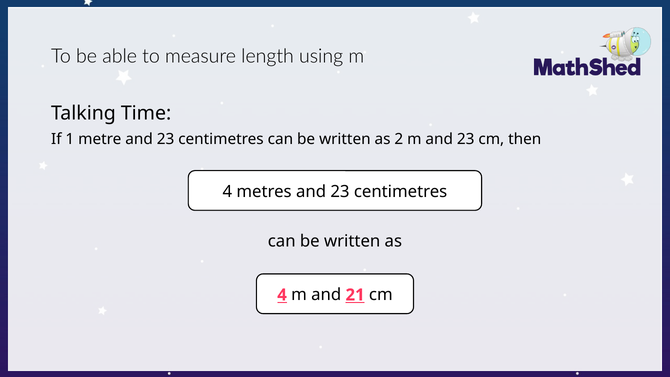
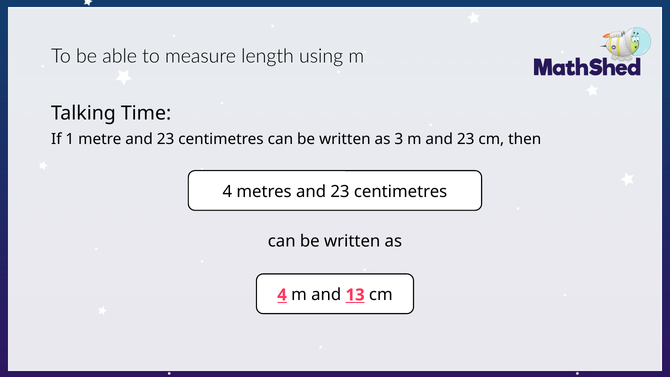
2: 2 -> 3
21: 21 -> 13
